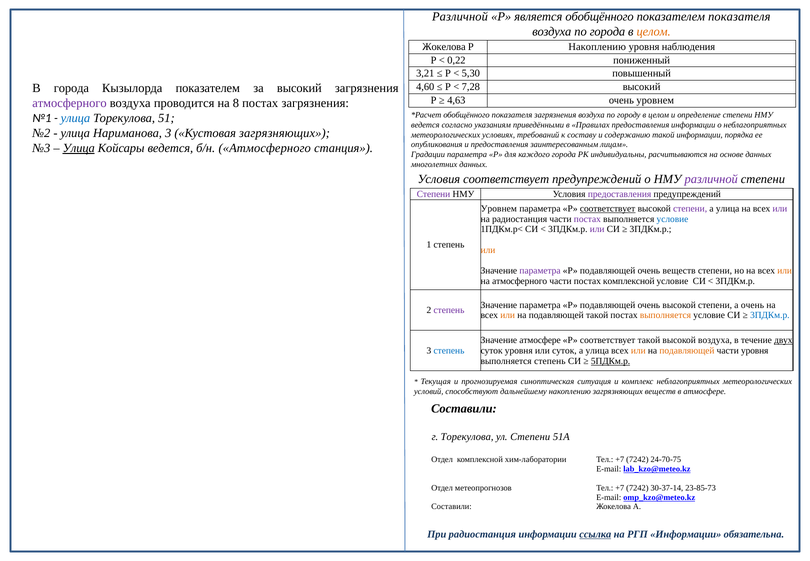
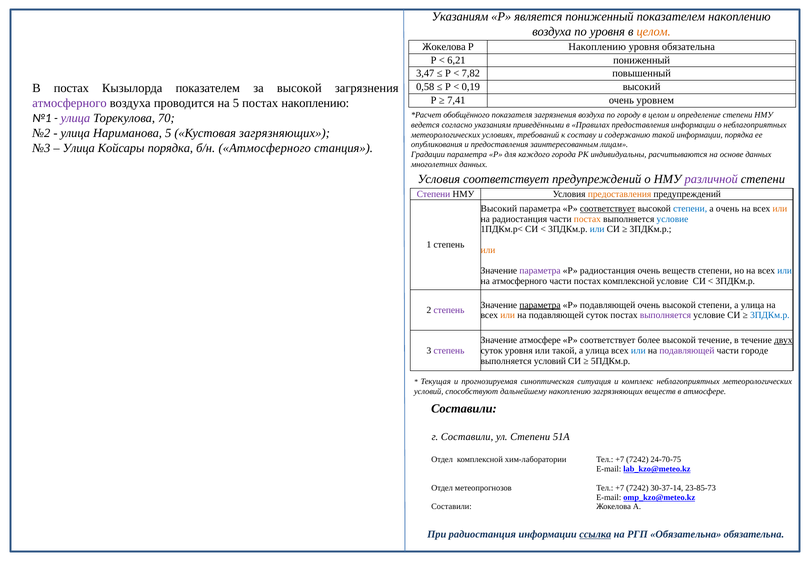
Различной at (460, 17): Различной -> Указаниям
является обобщённого: обобщённого -> пониженный
показателем показателя: показателя -> накоплению
по города: города -> уровня
уровня наблюдения: наблюдения -> обязательна
0,22: 0,22 -> 6,21
3,21: 3,21 -> 3,47
5,30: 5,30 -> 7,82
4,60: 4,60 -> 0,58
7,28: 7,28 -> 0,19
В города: города -> постах
за высокий: высокий -> высокой
4,63: 4,63 -> 7,41
на 8: 8 -> 5
постах загрязнения: загрязнения -> накоплению
улица at (75, 118) colour: blue -> purple
51: 51 -> 70
Нариманова 3: 3 -> 5
Улица at (79, 148) underline: present -> none
Койсары ведется: ведется -> порядка
предоставления at (620, 194) colour: purple -> orange
Уровнем at (499, 208): Уровнем -> Высокий
степени at (690, 208) colour: purple -> blue
улица at (728, 208): улица -> очень
или at (780, 208) colour: purple -> orange
постах at (587, 219) colour: purple -> orange
или at (597, 229) colour: purple -> blue
подавляющей at (608, 271): подавляющей -> радиостанция
или at (785, 271) colour: orange -> blue
параметра at (540, 305) underline: none -> present
степени а очень: очень -> улица
подавляющей такой: такой -> суток
выполняется at (665, 315) colour: orange -> purple
соответствует такой: такой -> более
высокой воздуха: воздуха -> течение
степень at (449, 351) colour: blue -> purple
или суток: суток -> такой
или at (638, 351) colour: orange -> blue
подавляющей at (687, 351) colour: orange -> purple
части уровня: уровня -> городе
выполняется степень: степень -> условий
5ПДКм.р underline: present -> none
г Торекулова: Торекулова -> Составили
РГП Информации: Информации -> Обязательна
